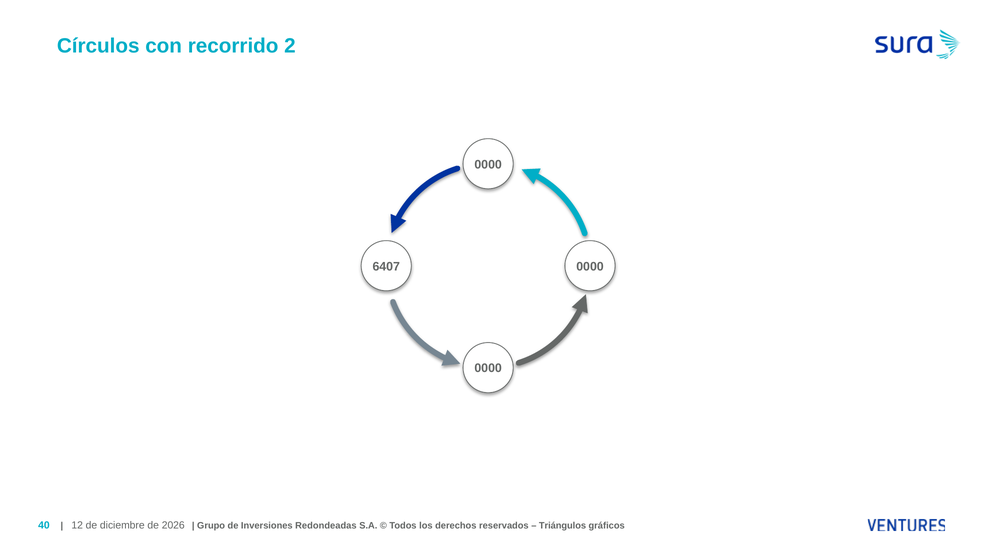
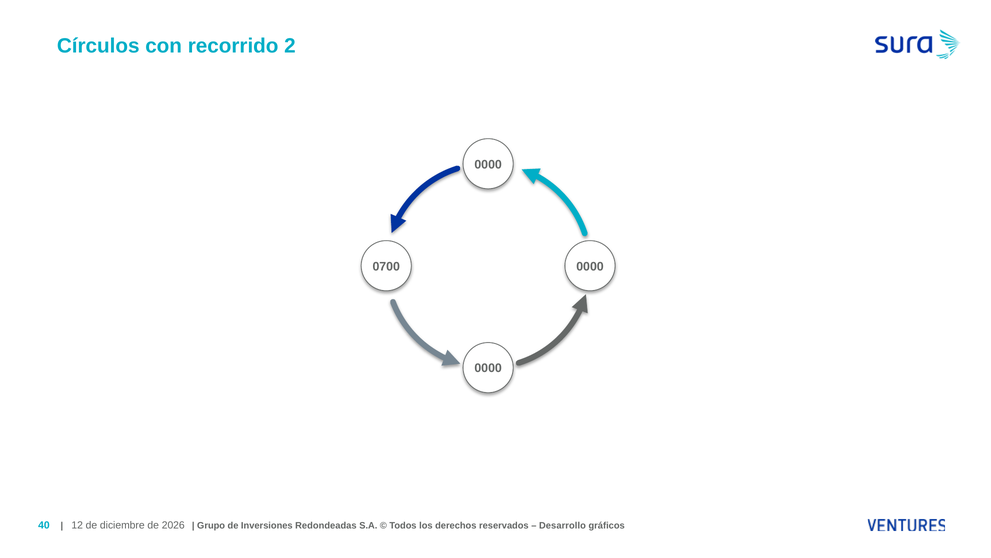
6407: 6407 -> 0700
Triángulos: Triángulos -> Desarrollo
